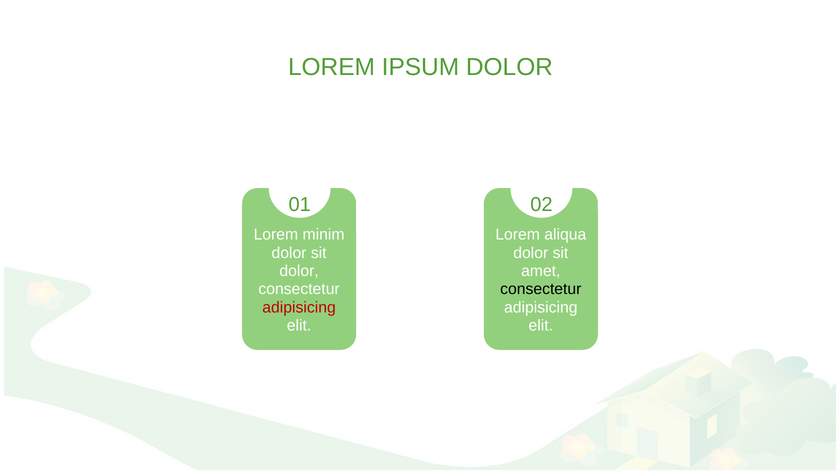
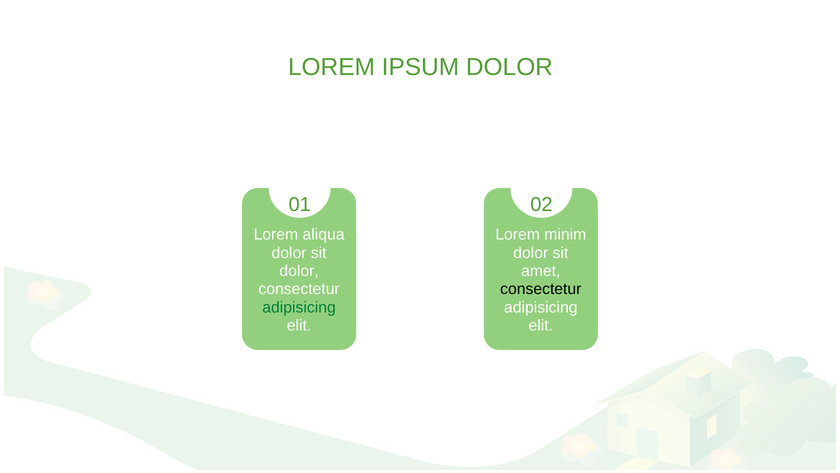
minim: minim -> aliqua
aliqua: aliqua -> minim
adipisicing at (299, 307) colour: red -> green
